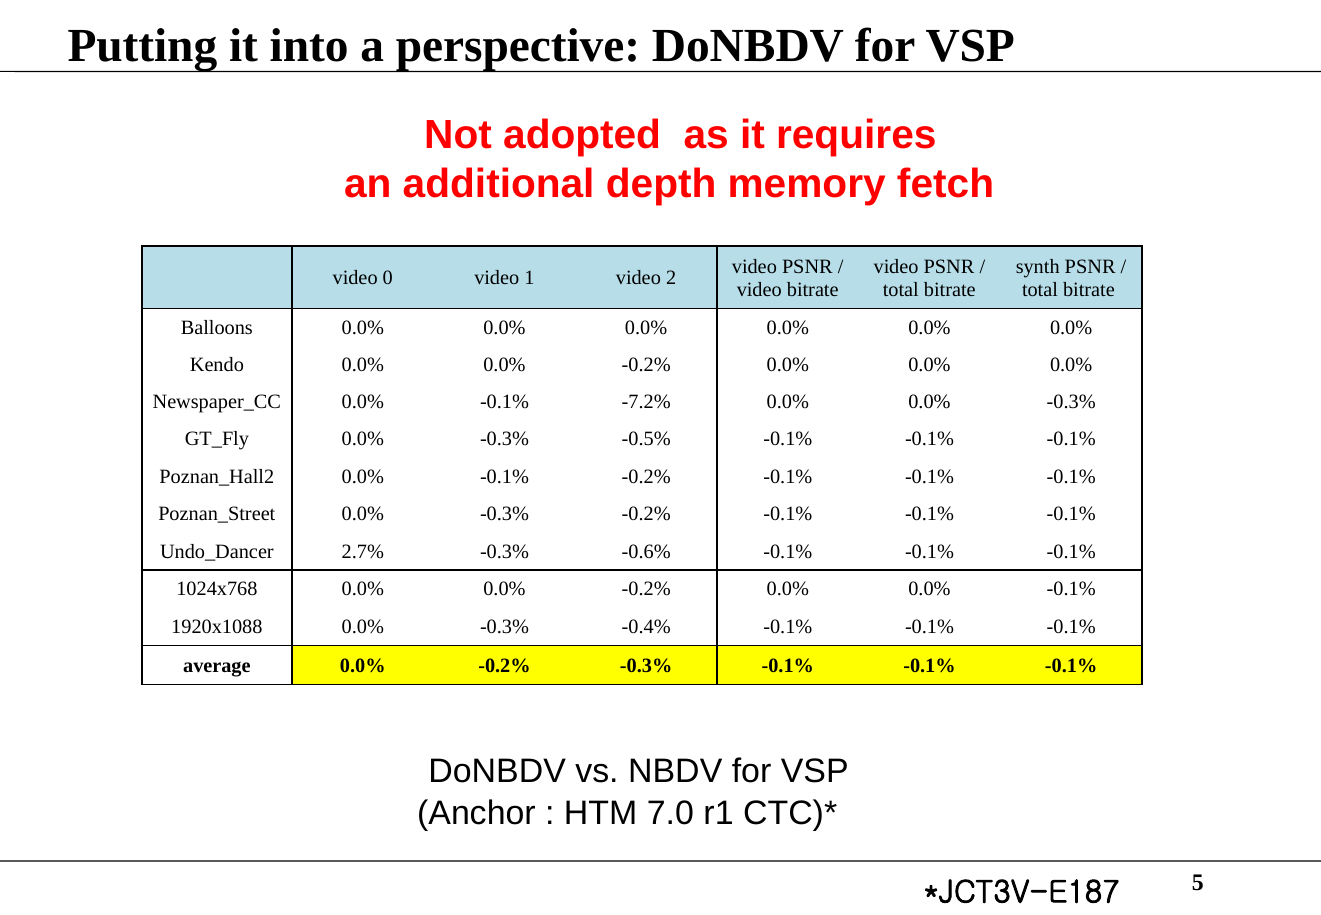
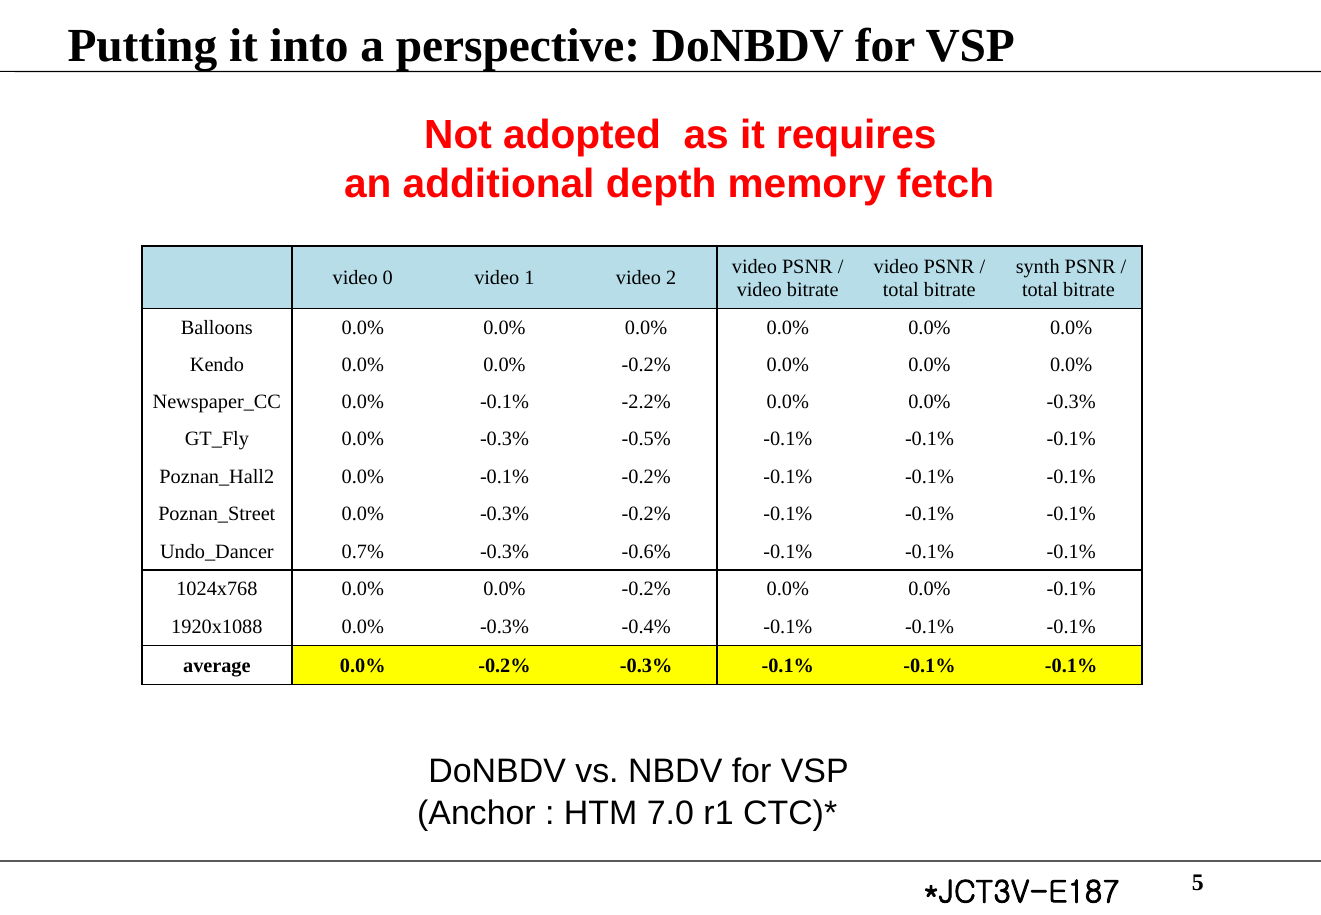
-7.2%: -7.2% -> -2.2%
2.7%: 2.7% -> 0.7%
